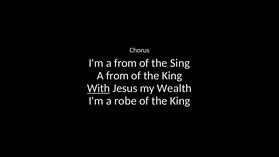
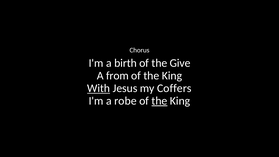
I'm a from: from -> birth
Sing: Sing -> Give
Wealth: Wealth -> Coffers
the at (159, 101) underline: none -> present
